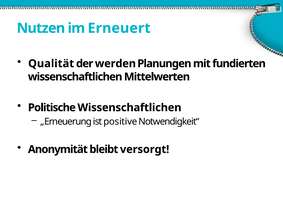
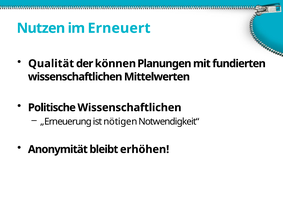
werden: werden -> können
positive: positive -> nötigen
versorgt: versorgt -> erhöhen
